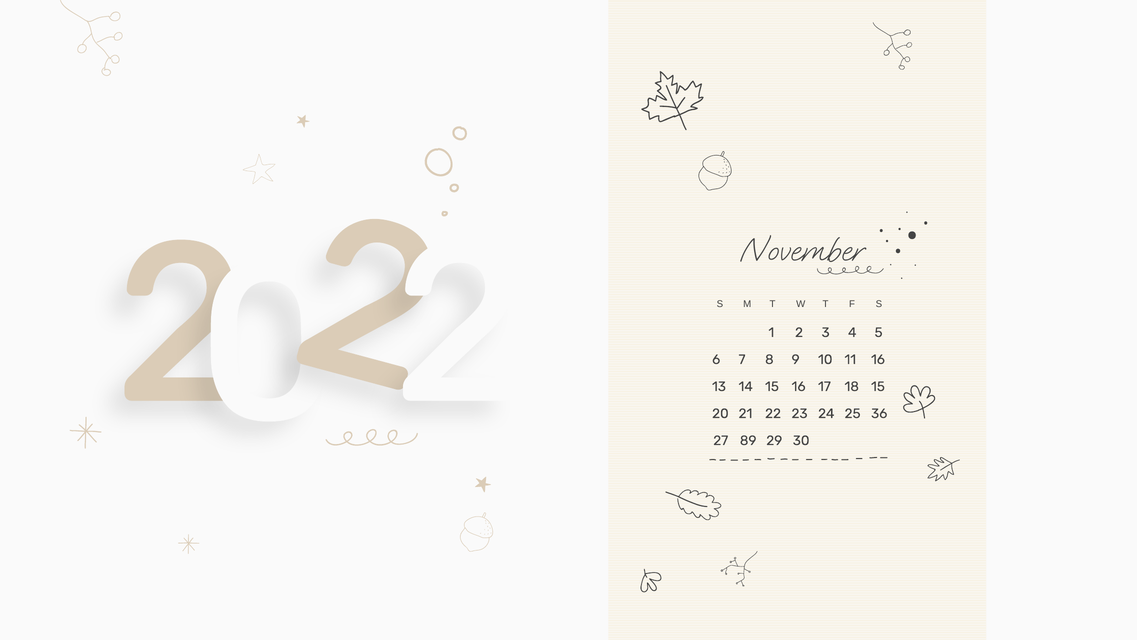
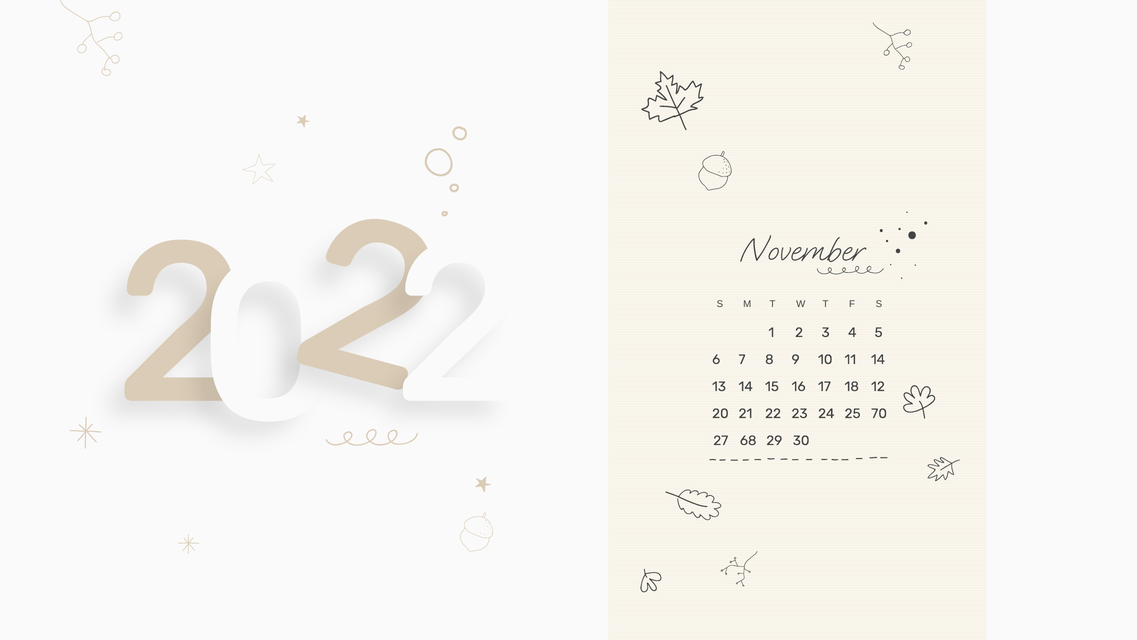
11 16: 16 -> 14
18 15: 15 -> 12
36: 36 -> 70
89: 89 -> 68
